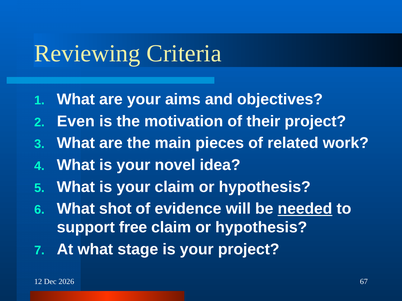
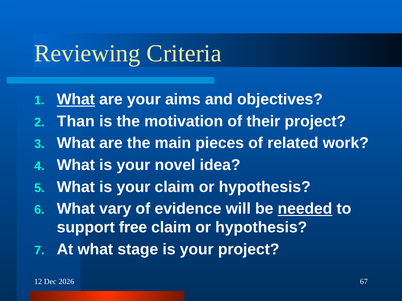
What at (76, 100) underline: none -> present
Even: Even -> Than
shot: shot -> vary
